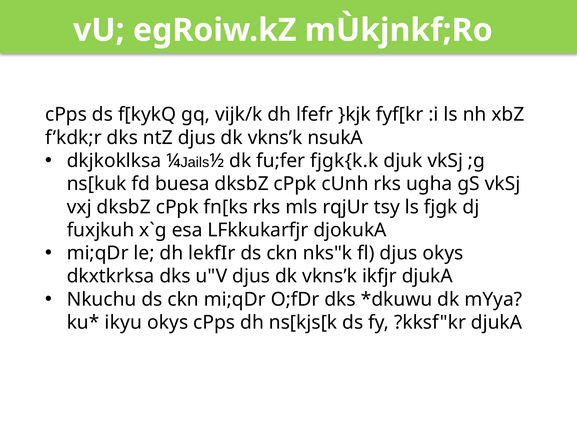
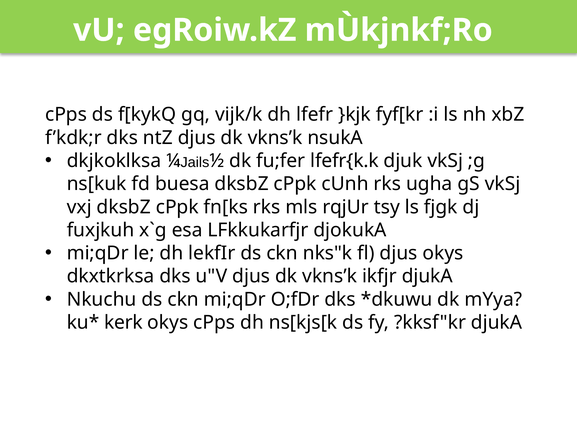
fjgk{k.k: fjgk{k.k -> lfefr{k.k
ikyu: ikyu -> kerk
